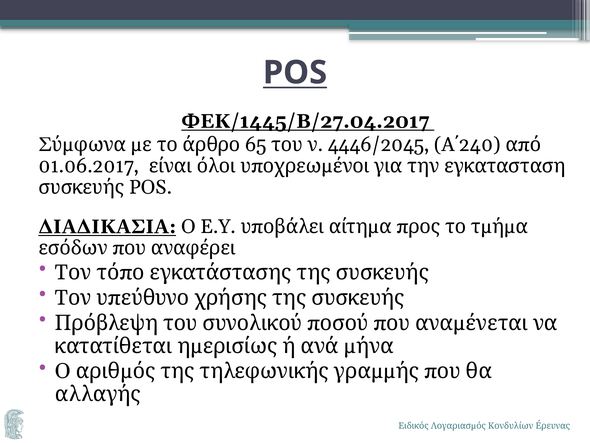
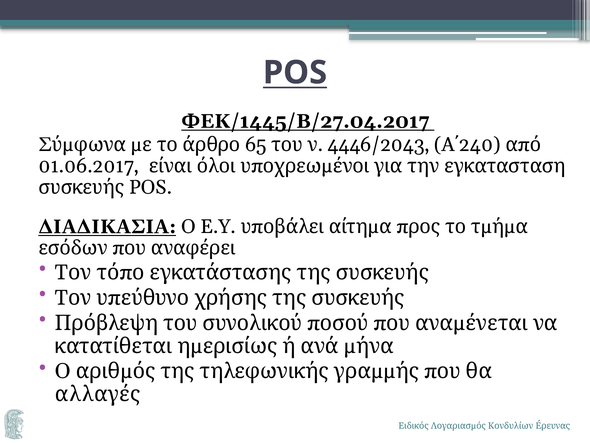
4446/2045: 4446/2045 -> 4446/2043
αλλαγής: αλλαγής -> αλλαγές
